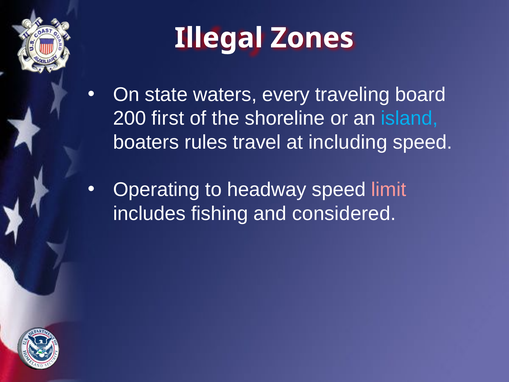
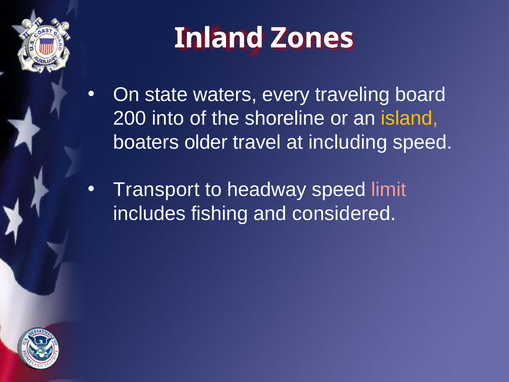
Illegal: Illegal -> Inland
first: first -> into
island colour: light blue -> yellow
rules: rules -> older
Operating: Operating -> Transport
